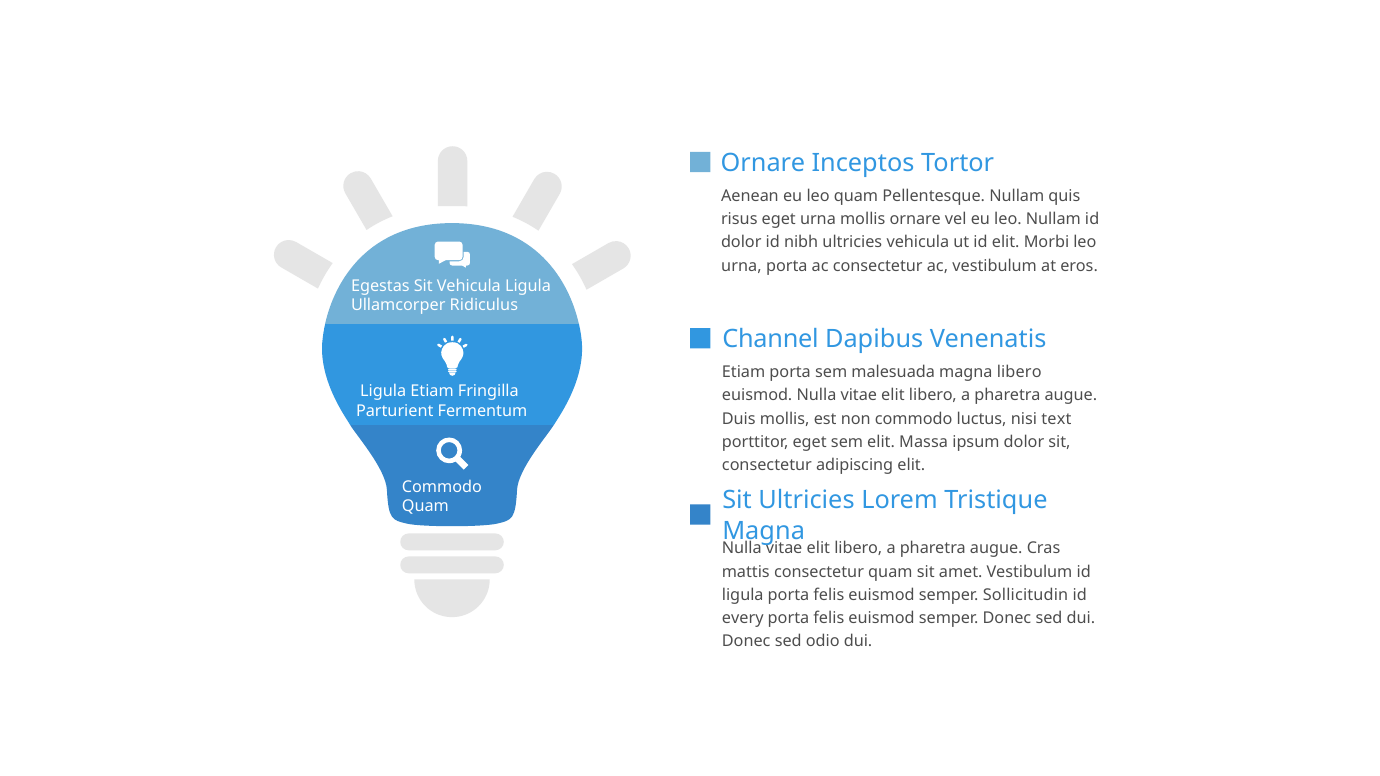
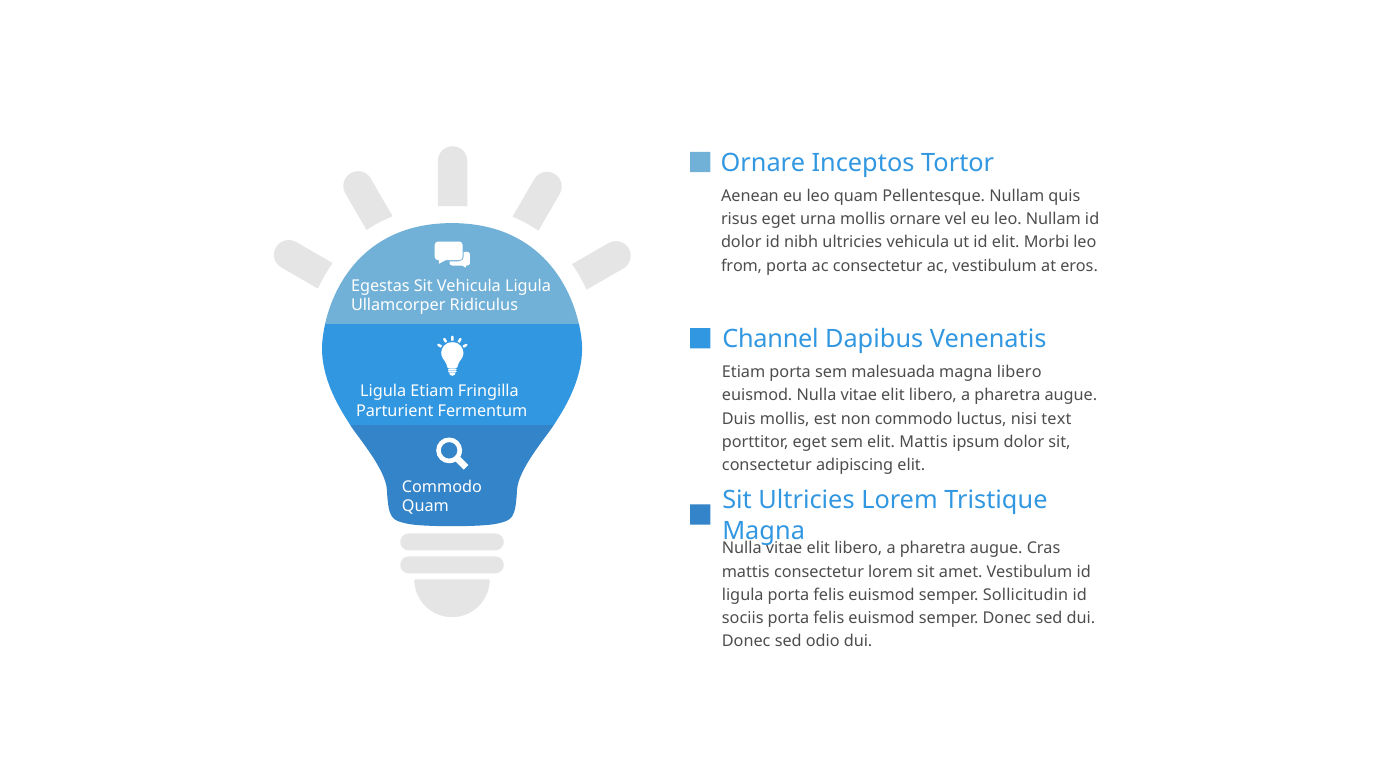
urna at (741, 266): urna -> from
elit Massa: Massa -> Mattis
consectetur quam: quam -> lorem
every: every -> sociis
